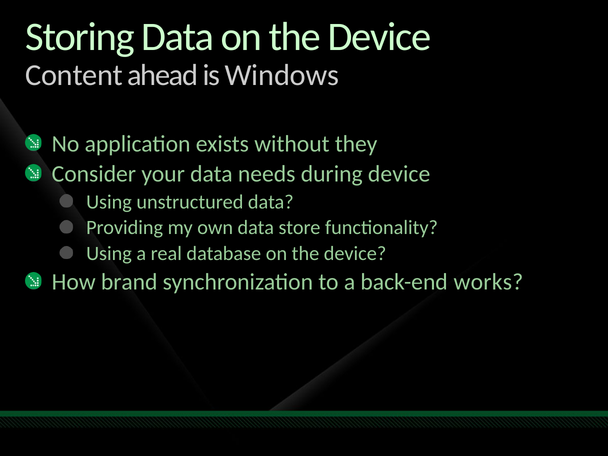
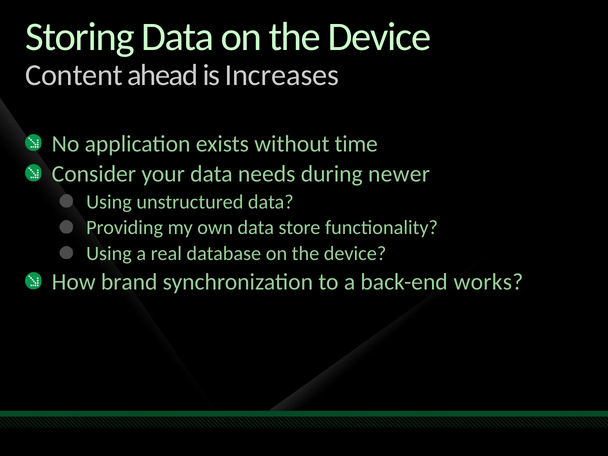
Windows: Windows -> Increases
they: they -> time
during device: device -> newer
